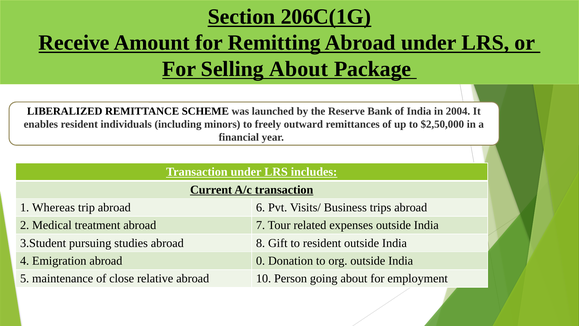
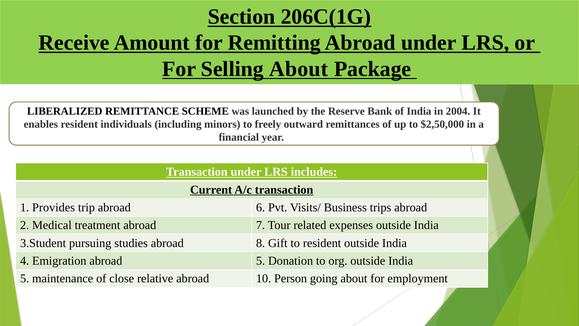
Whereas: Whereas -> Provides
abroad 0: 0 -> 5
